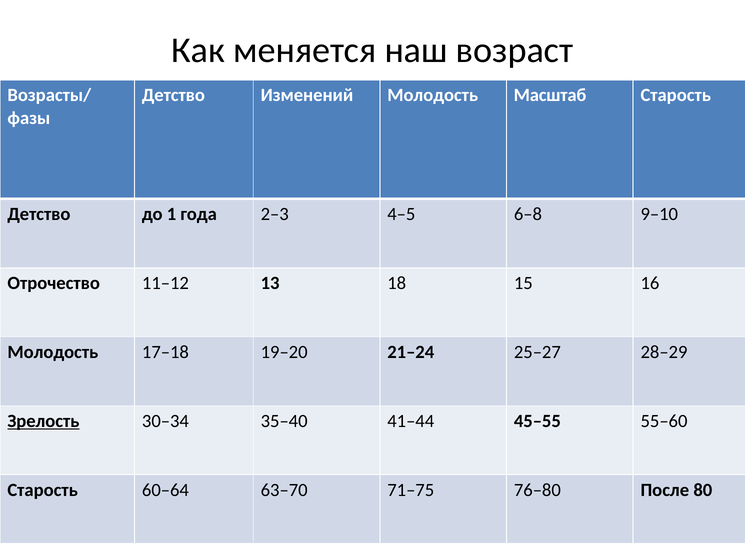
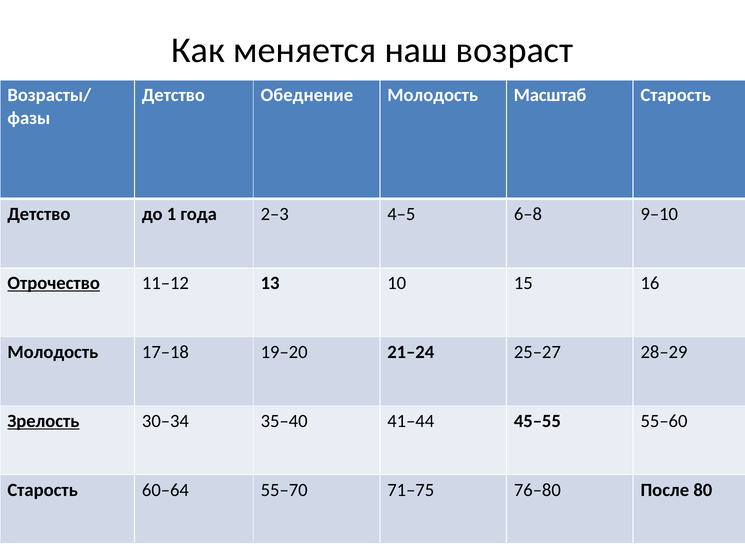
Изменений: Изменений -> Обеднение
Отрочество underline: none -> present
18: 18 -> 10
63–70: 63–70 -> 55–70
